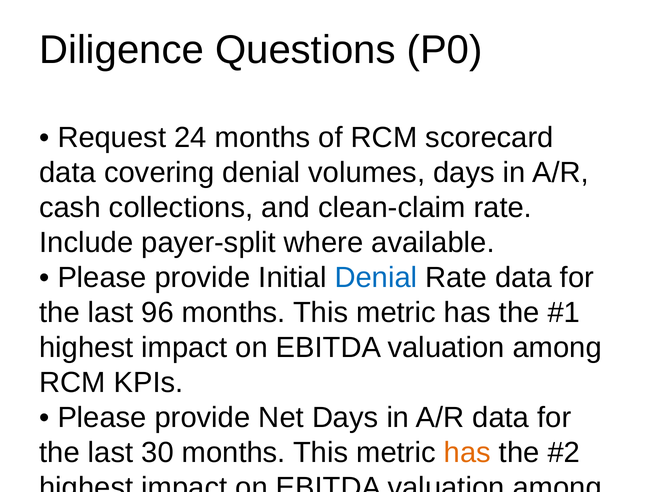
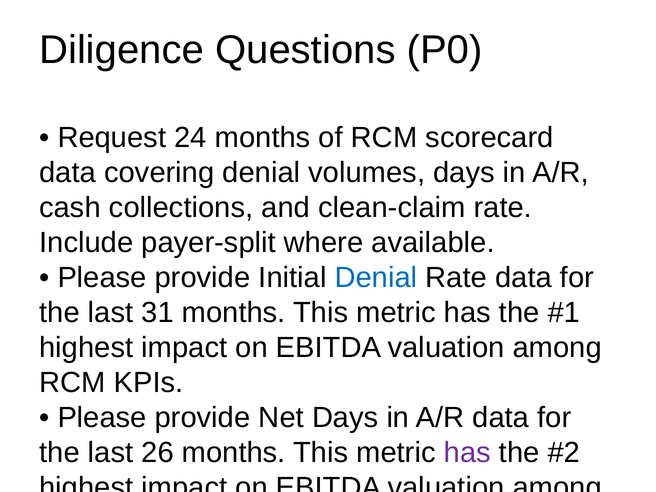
96: 96 -> 31
30: 30 -> 26
has at (467, 453) colour: orange -> purple
